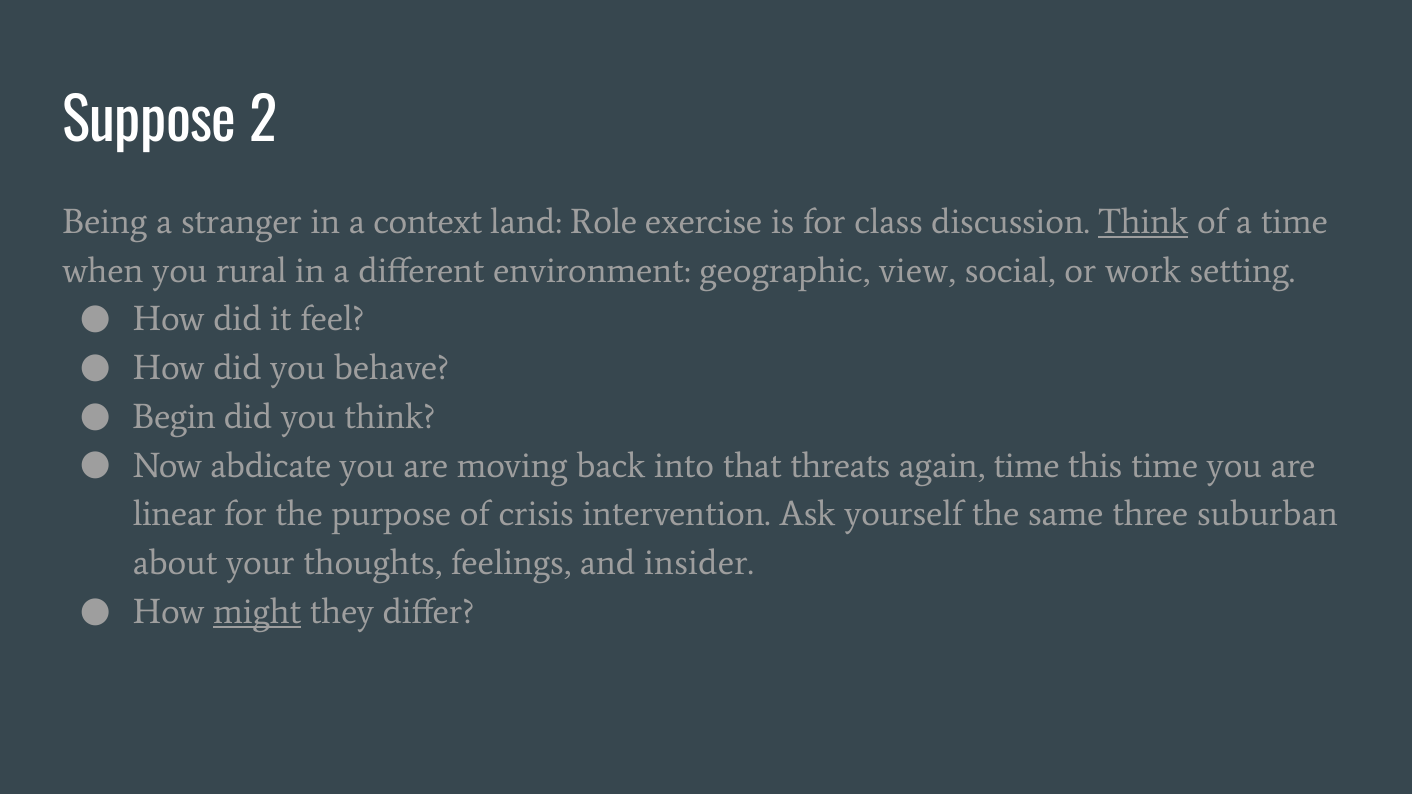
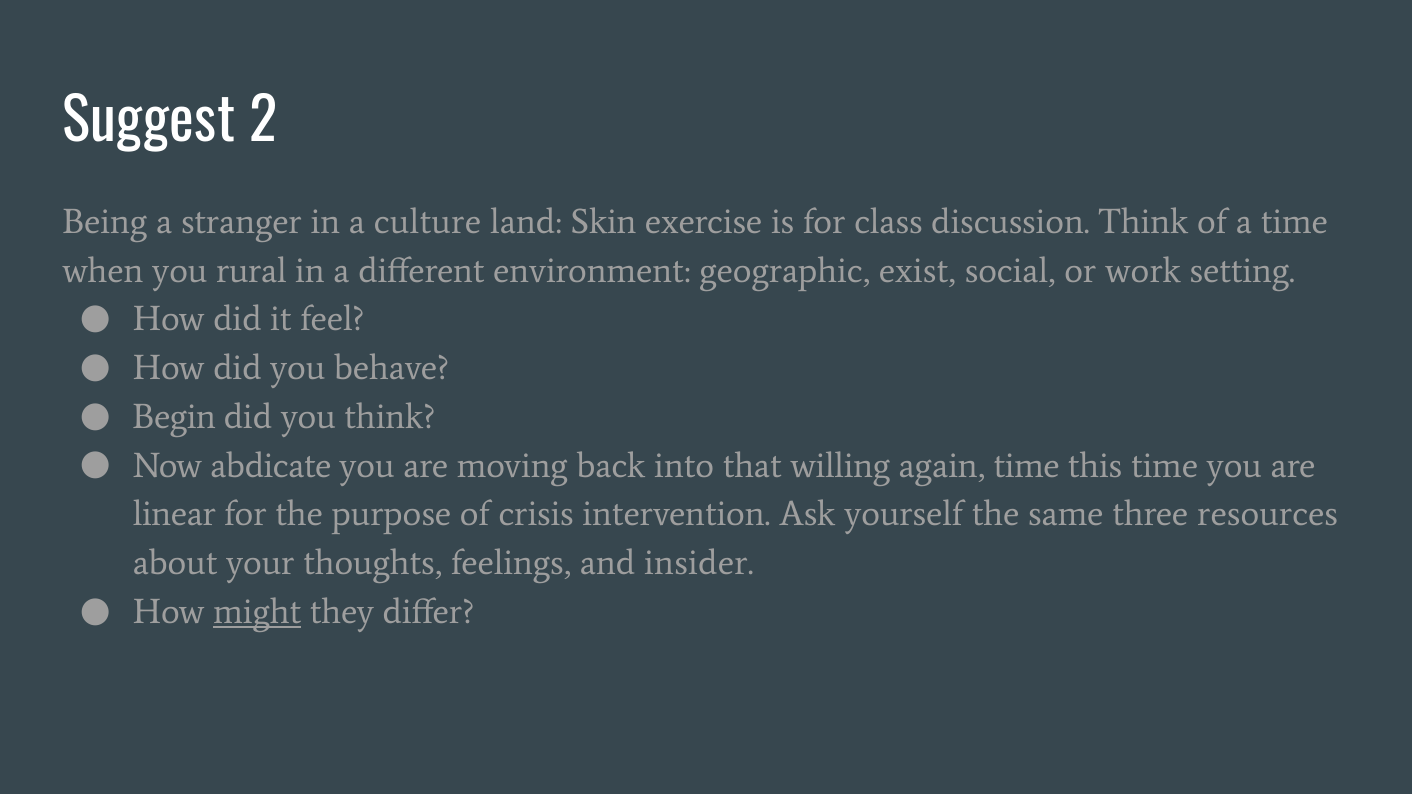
Suppose: Suppose -> Suggest
context: context -> culture
Role: Role -> Skin
Think at (1143, 222) underline: present -> none
view: view -> exist
threats: threats -> willing
suburban: suburban -> resources
